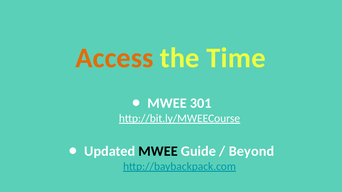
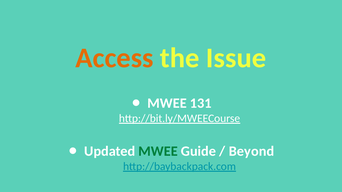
Time: Time -> Issue
301: 301 -> 131
MWEE at (158, 151) colour: black -> green
